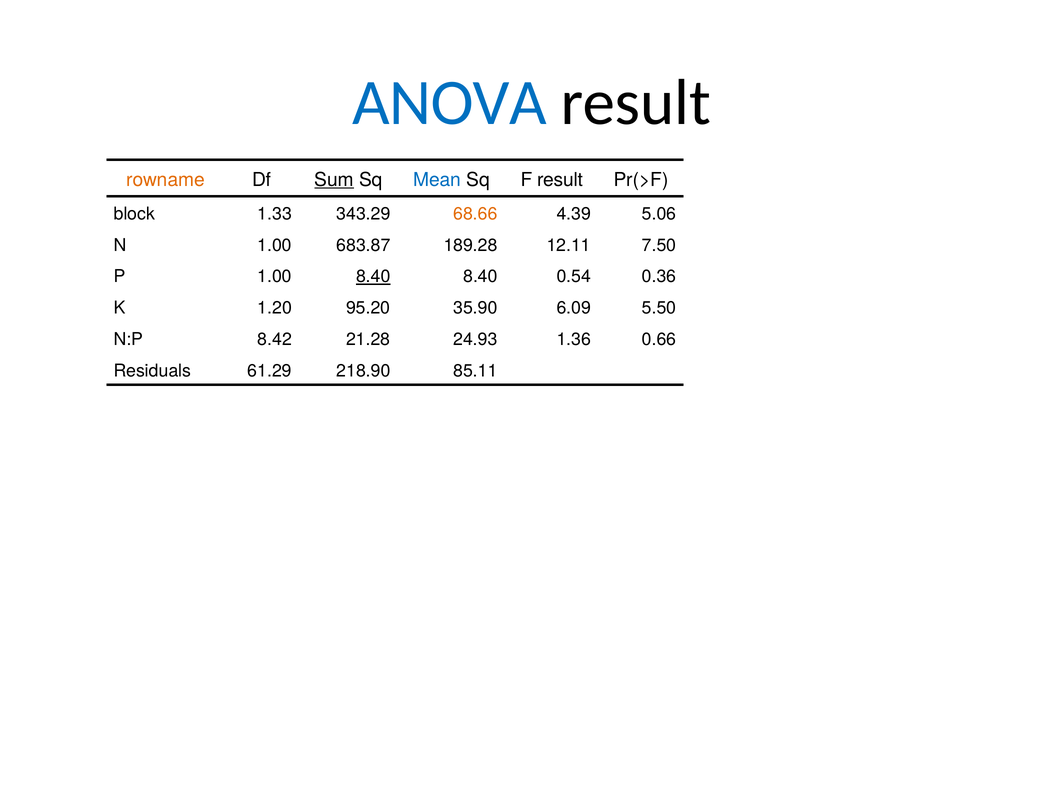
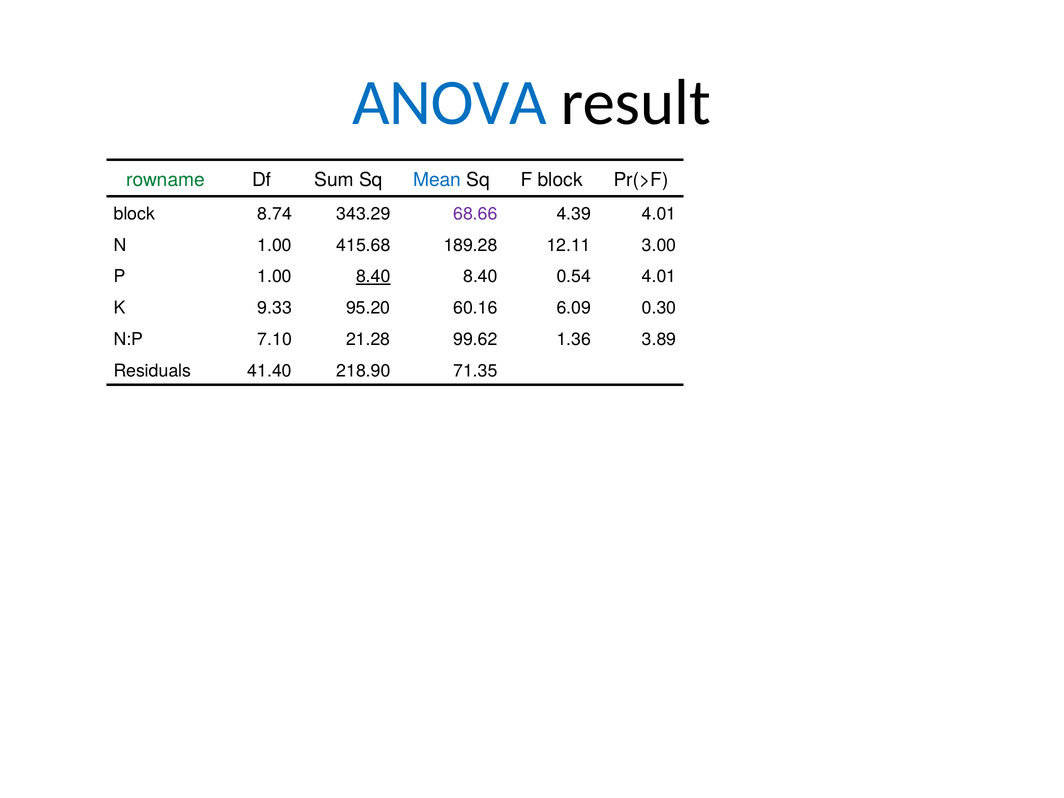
rowname colour: orange -> green
Sum underline: present -> none
F result: result -> block
1.33: 1.33 -> 8.74
68.66 colour: orange -> purple
4.39 5.06: 5.06 -> 4.01
683.87: 683.87 -> 415.68
7.50: 7.50 -> 3.00
0.54 0.36: 0.36 -> 4.01
1.20: 1.20 -> 9.33
35.90: 35.90 -> 60.16
5.50: 5.50 -> 0.30
8.42: 8.42 -> 7.10
24.93: 24.93 -> 99.62
0.66: 0.66 -> 3.89
61.29: 61.29 -> 41.40
85.11: 85.11 -> 71.35
